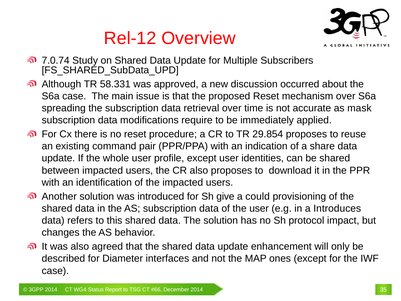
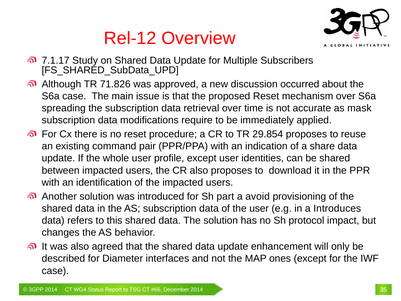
7.0.74: 7.0.74 -> 7.1.17
58.331: 58.331 -> 71.826
give: give -> part
could: could -> avoid
